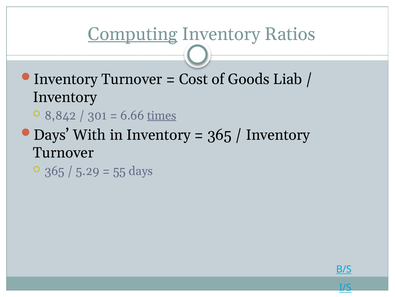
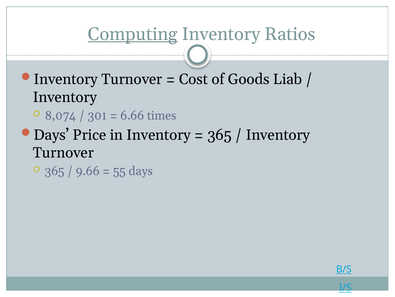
8,842: 8,842 -> 8,074
times underline: present -> none
With: With -> Price
5.29: 5.29 -> 9.66
